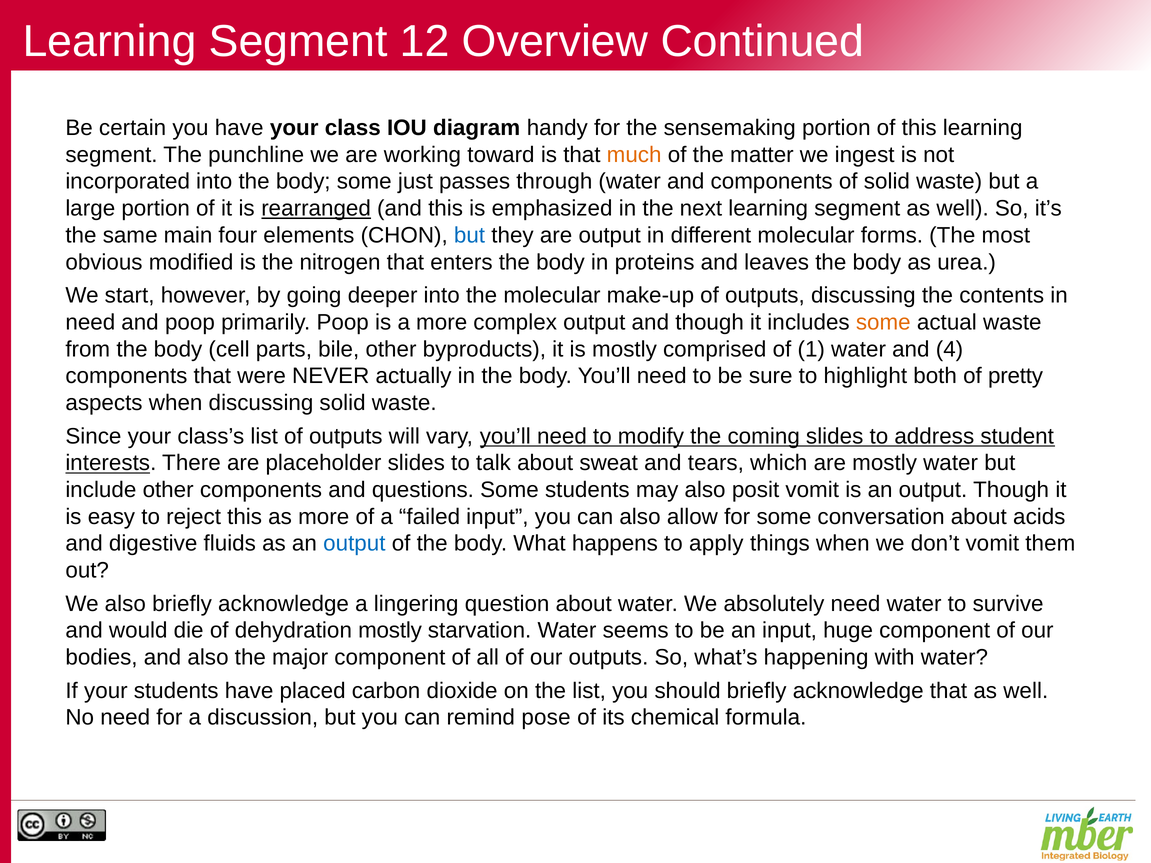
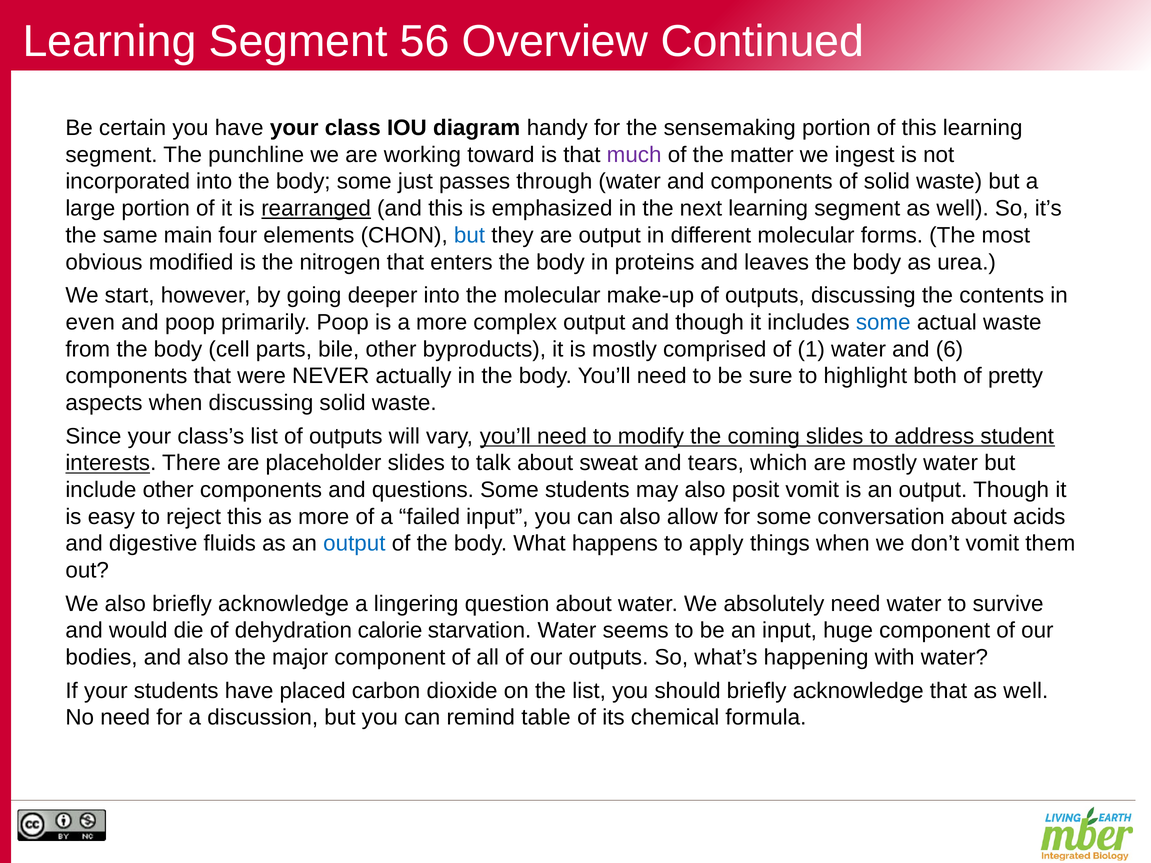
12: 12 -> 56
much colour: orange -> purple
need at (90, 322): need -> even
some at (883, 322) colour: orange -> blue
4: 4 -> 6
dehydration mostly: mostly -> calorie
pose: pose -> table
